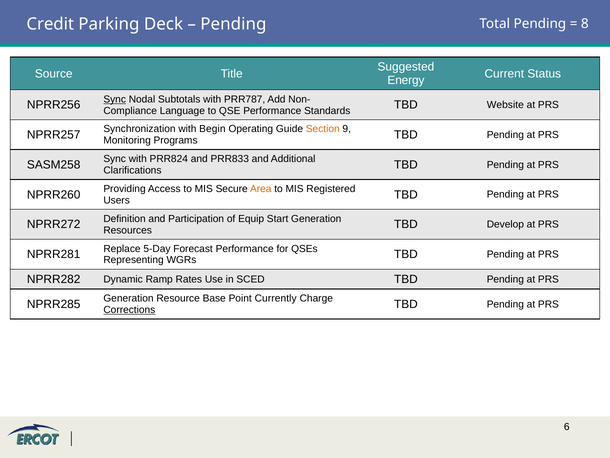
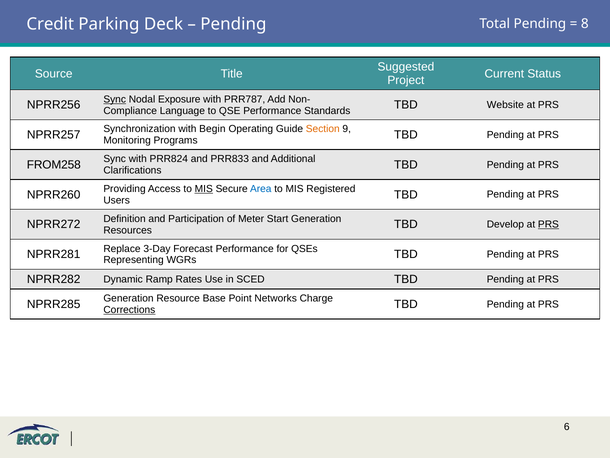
Energy: Energy -> Project
Subtotals: Subtotals -> Exposure
SASM258: SASM258 -> FROM258
MIS at (204, 189) underline: none -> present
Area colour: orange -> blue
Equip: Equip -> Meter
PRS at (548, 224) underline: none -> present
5-Day: 5-Day -> 3-Day
Currently: Currently -> Networks
